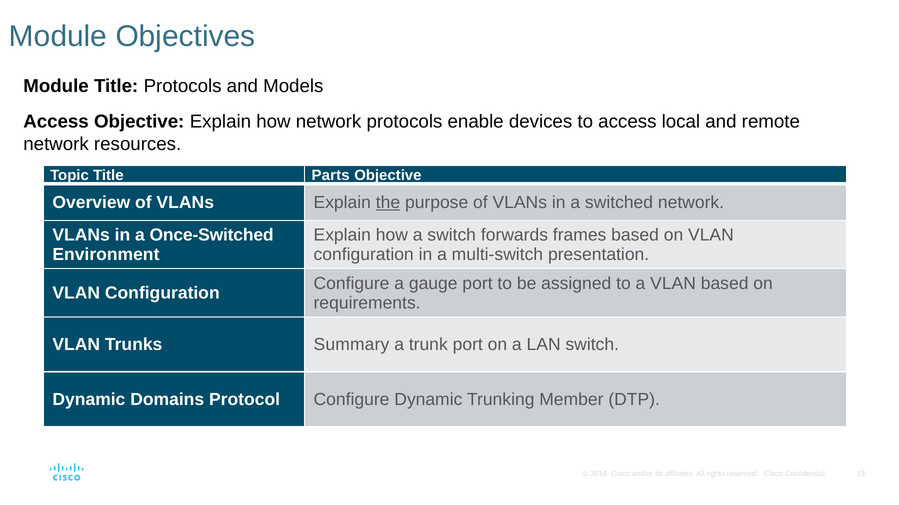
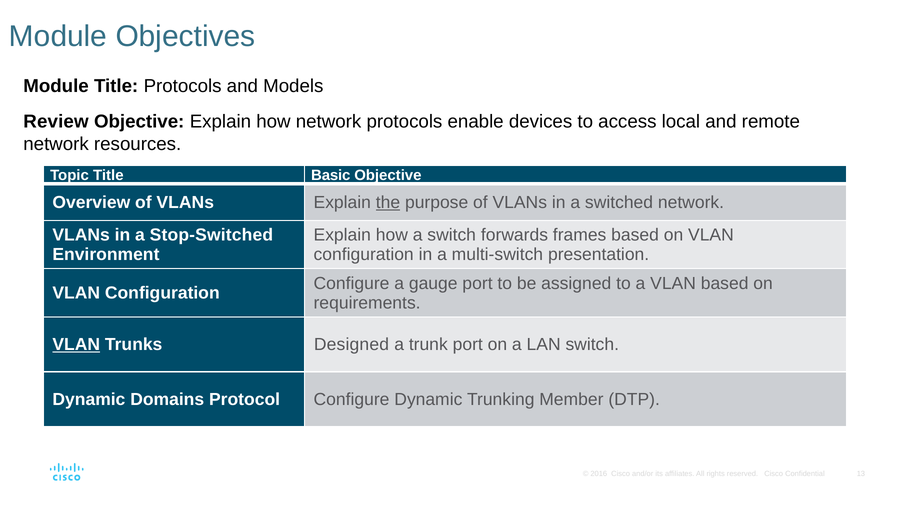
Access at (56, 122): Access -> Review
Parts: Parts -> Basic
Once-Switched: Once-Switched -> Stop-Switched
VLAN at (76, 345) underline: none -> present
Summary: Summary -> Designed
